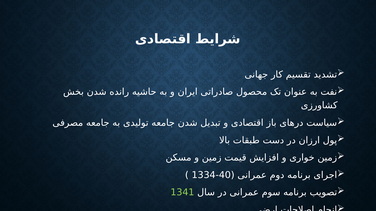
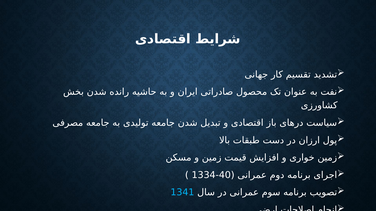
1341 colour: light green -> light blue
